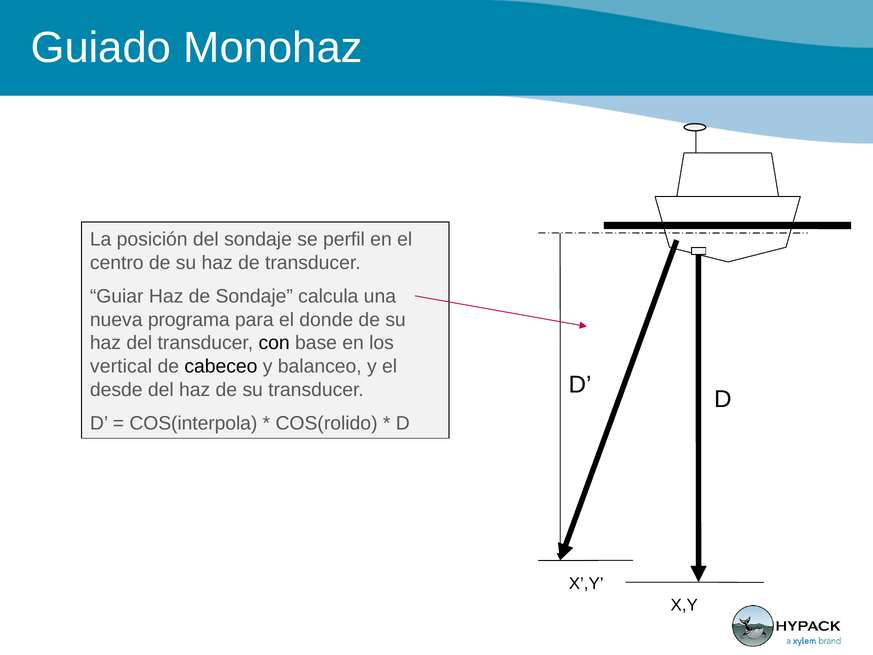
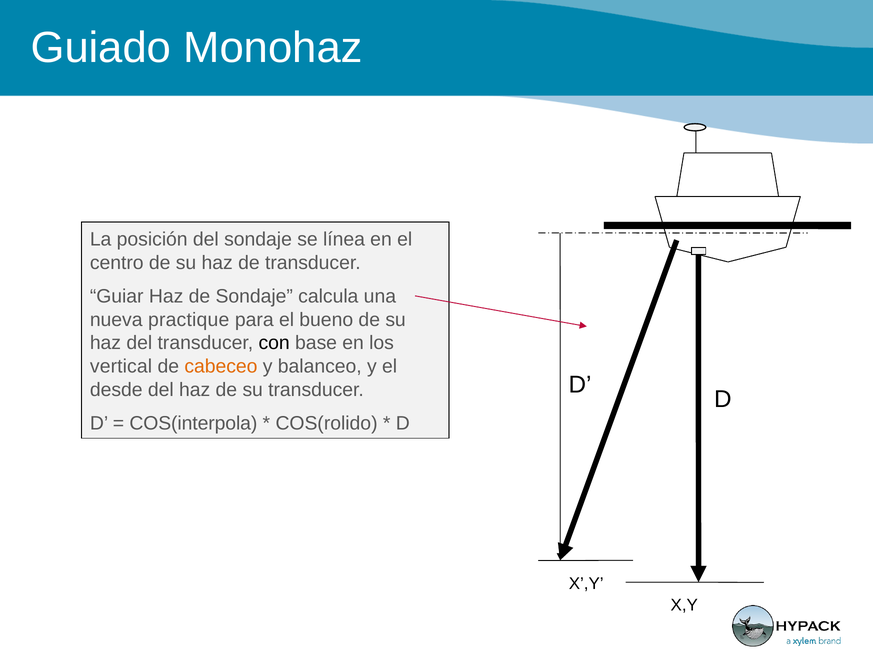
perfil: perfil -> línea
programa: programa -> practique
donde: donde -> bueno
cabeceo colour: black -> orange
